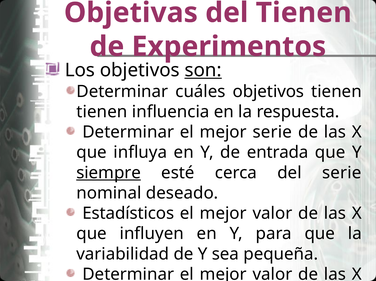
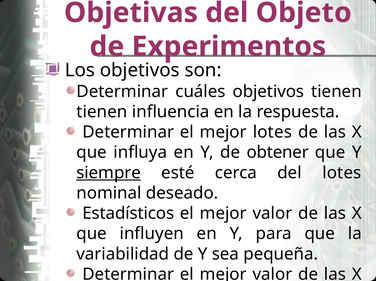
del Tienen: Tienen -> Objeto
son underline: present -> none
mejor serie: serie -> lotes
entrada: entrada -> obtener
del serie: serie -> lotes
